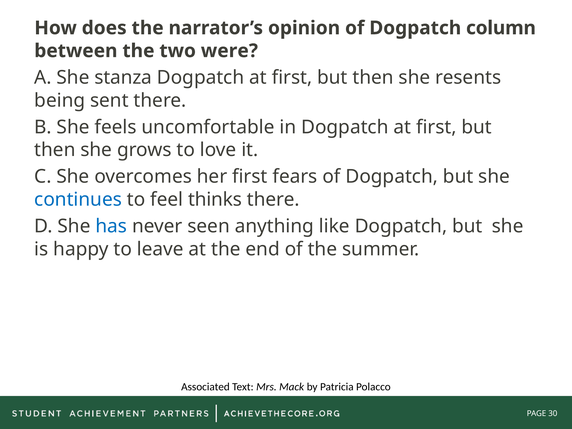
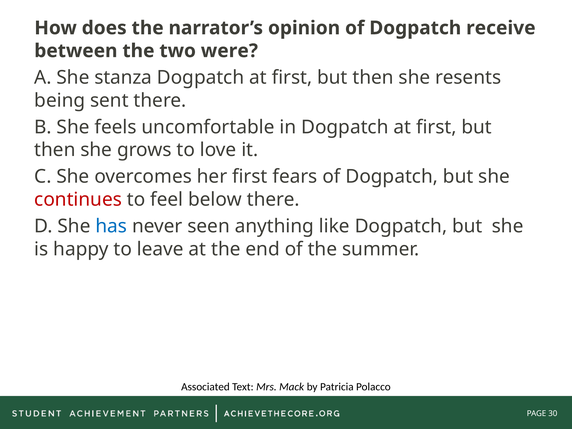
column: column -> receive
continues colour: blue -> red
thinks: thinks -> below
